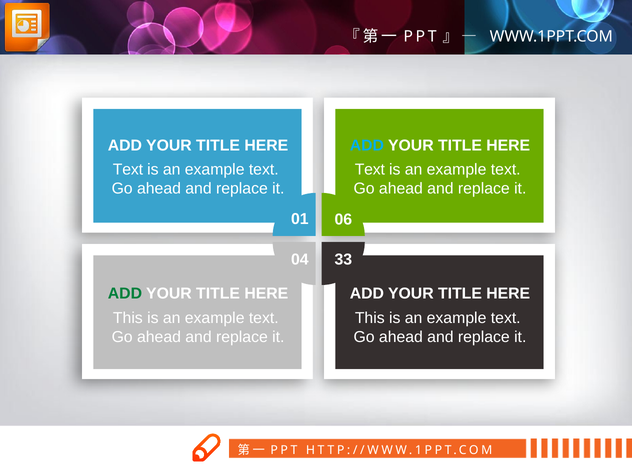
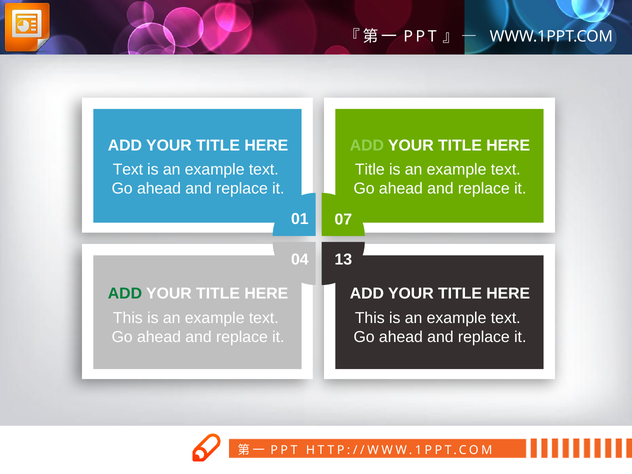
ADD at (367, 146) colour: light blue -> light green
Text at (370, 170): Text -> Title
06: 06 -> 07
33: 33 -> 13
